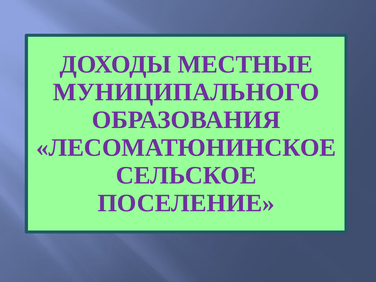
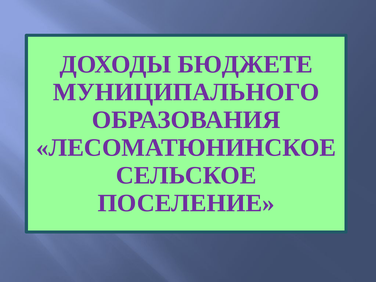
МЕСТНЫЕ: МЕСТНЫЕ -> БЮДЖЕТЕ
